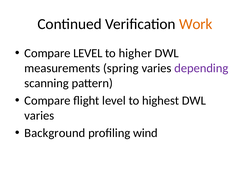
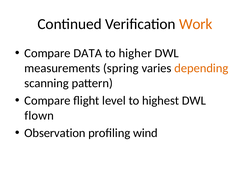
Compare LEVEL: LEVEL -> DATA
depending colour: purple -> orange
varies at (39, 116): varies -> flown
Background: Background -> Observation
